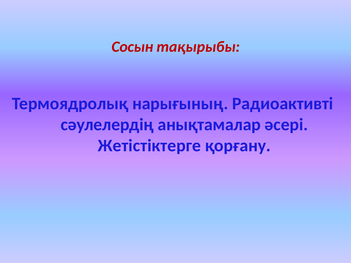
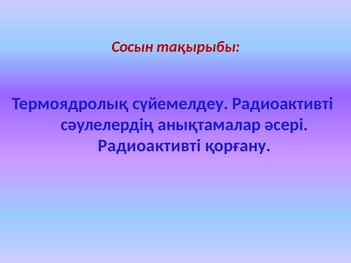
нарығының: нарығының -> сүйемелдеу
Жетістіктерге at (149, 146): Жетістіктерге -> Радиоактивті
